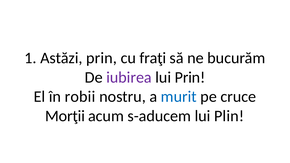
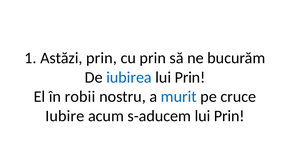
cu fraţi: fraţi -> prin
iubirea colour: purple -> blue
Morţii: Morţii -> Iubire
s-aducem lui Plin: Plin -> Prin
